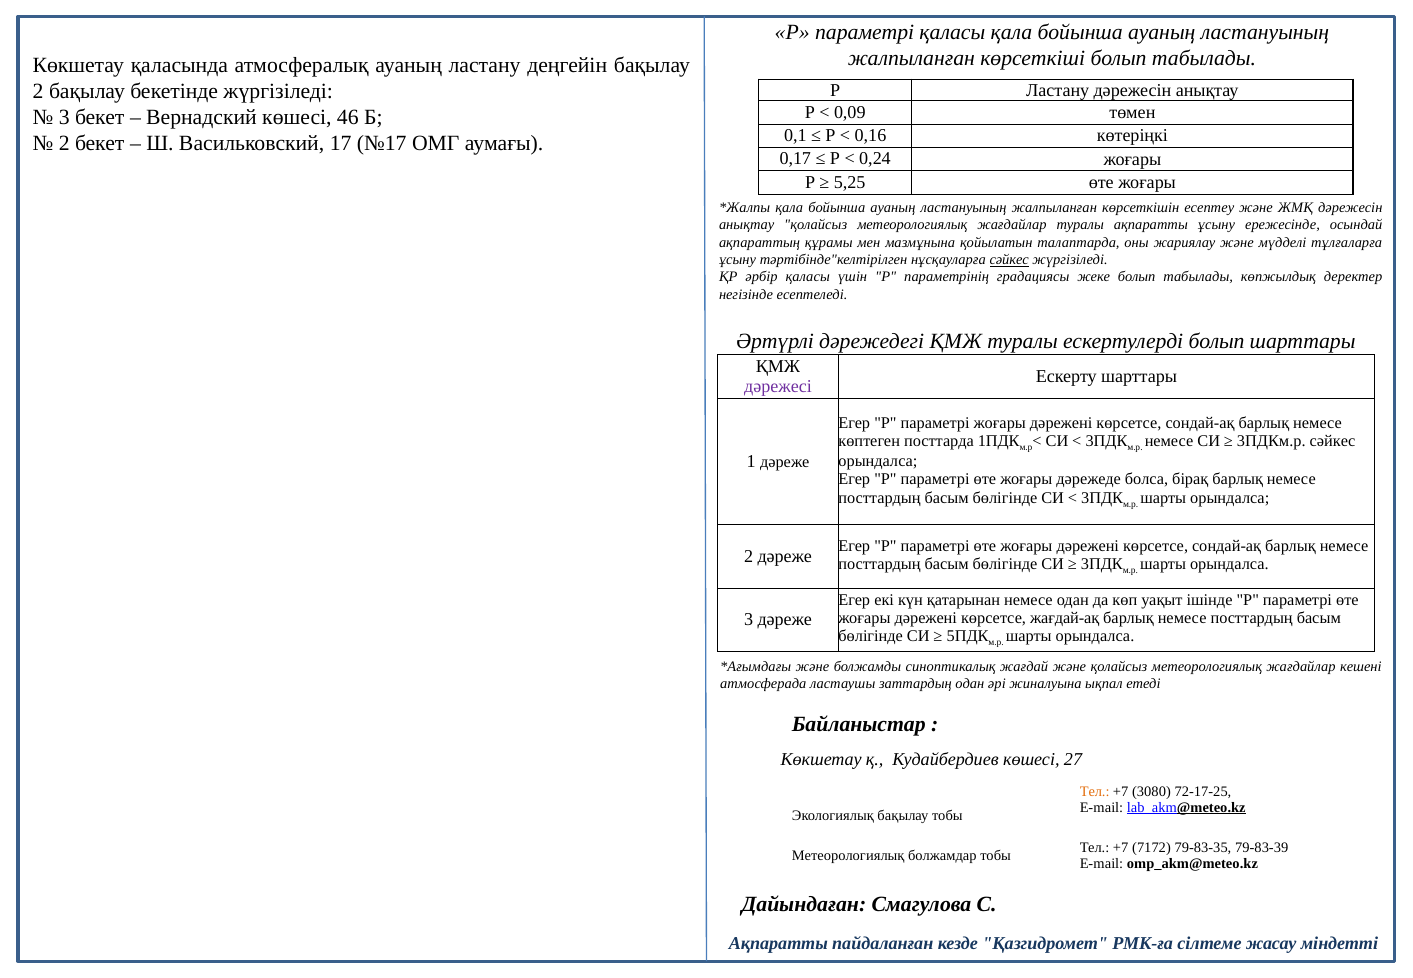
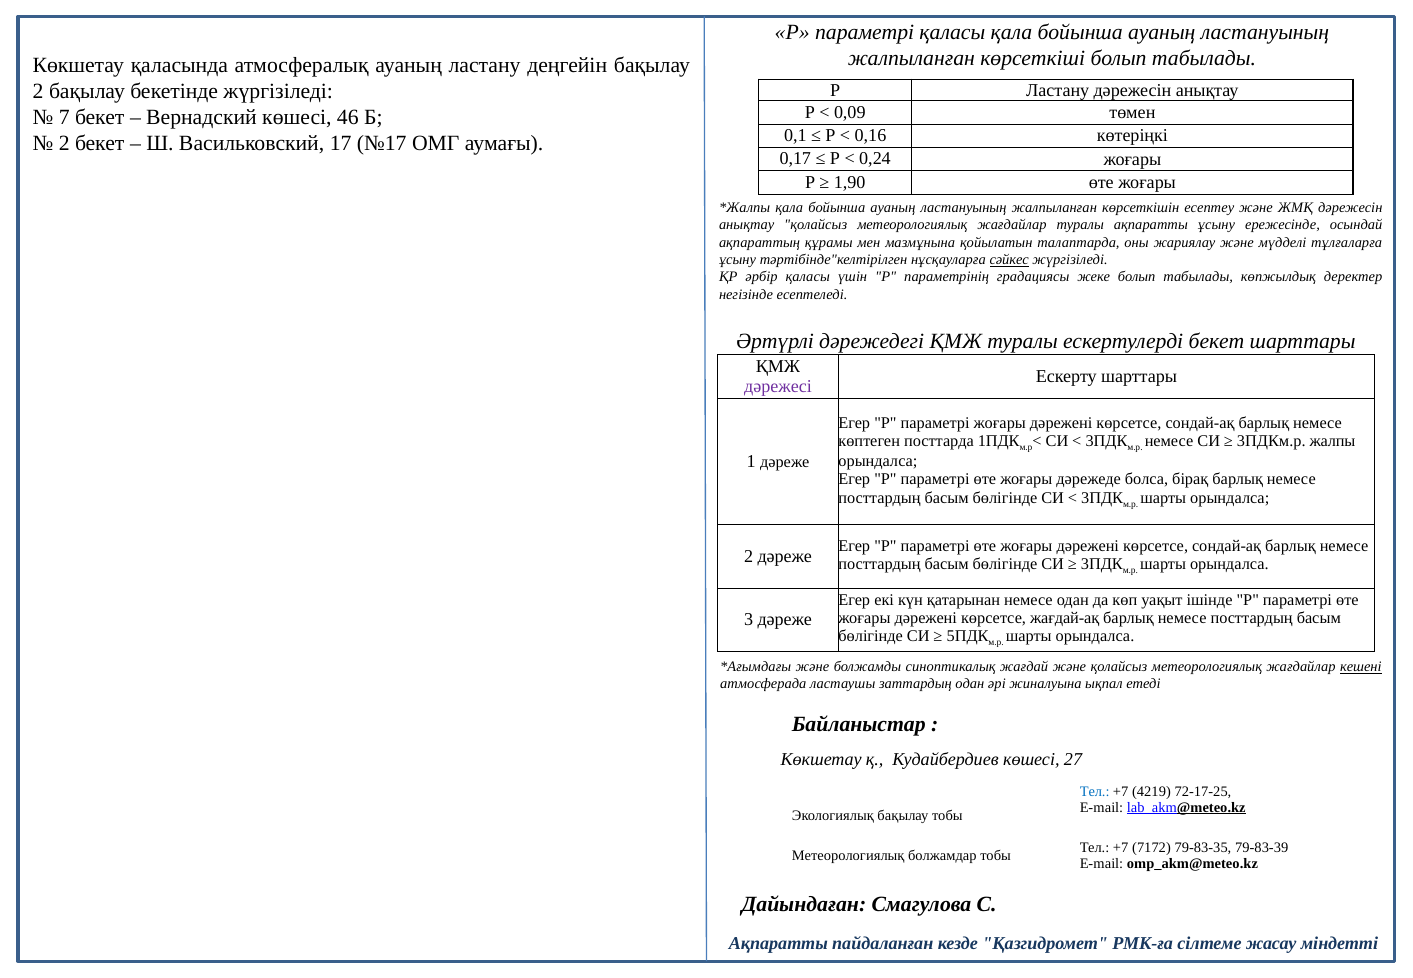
3 at (64, 118): 3 -> 7
5,25: 5,25 -> 1,90
ескертулерді болып: болып -> бекет
3ПДКм.р сәйкес: сәйкес -> жалпы
кешені underline: none -> present
Тел at (1095, 791) colour: orange -> blue
3080: 3080 -> 4219
